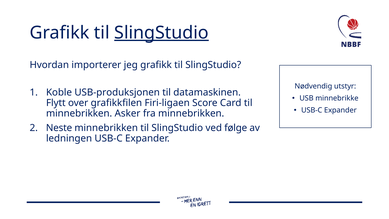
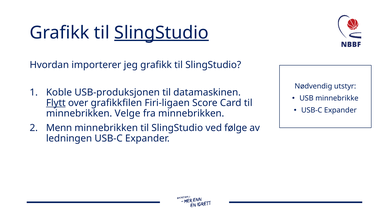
Flytt underline: none -> present
Asker: Asker -> Velge
Neste: Neste -> Menn
